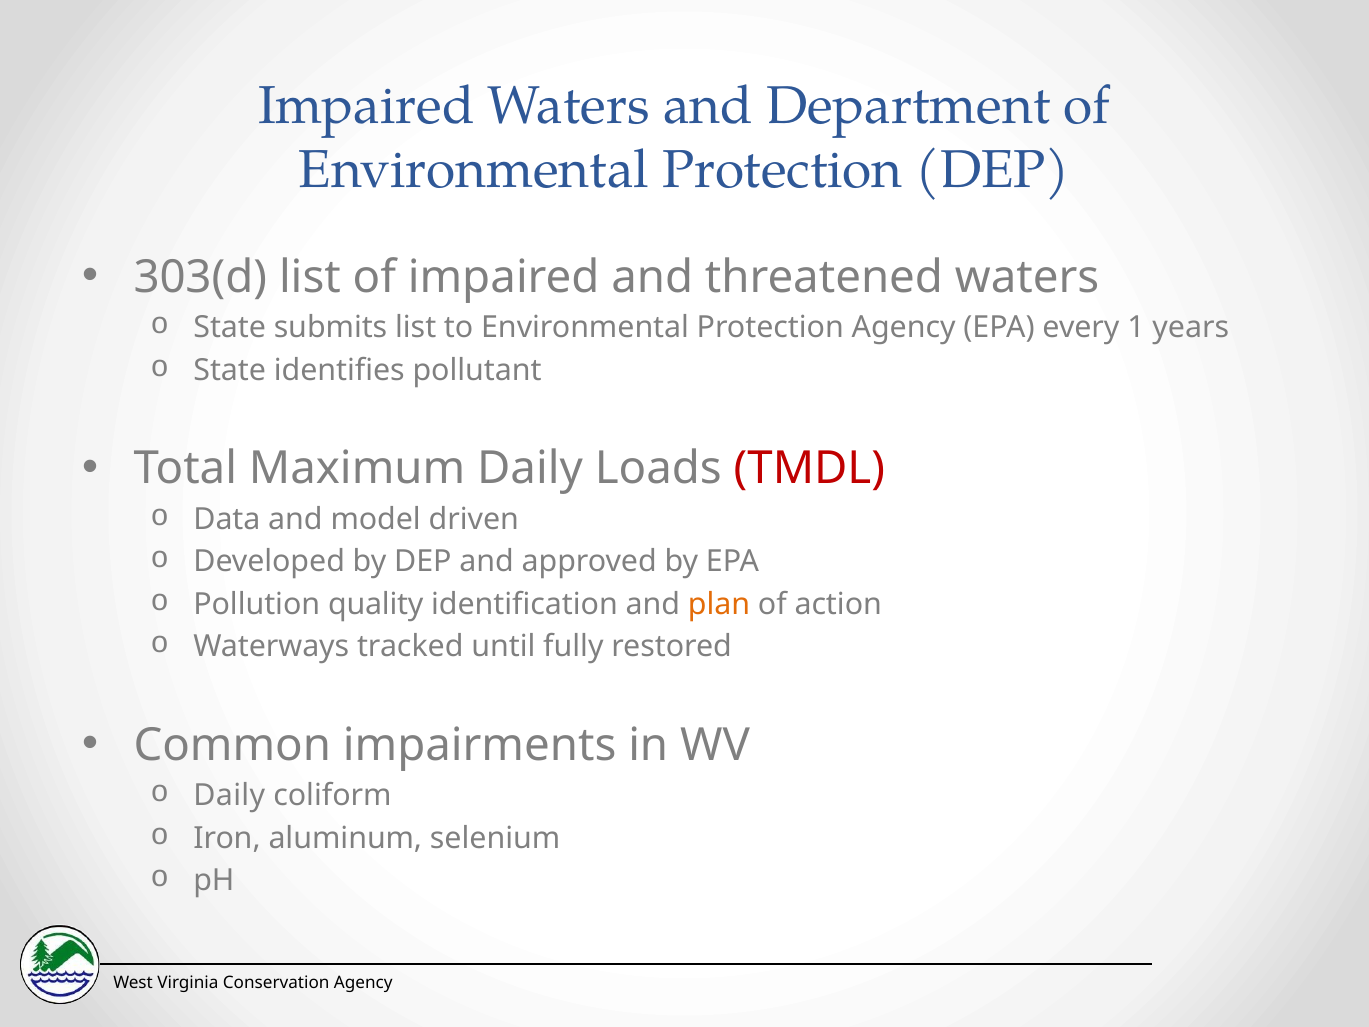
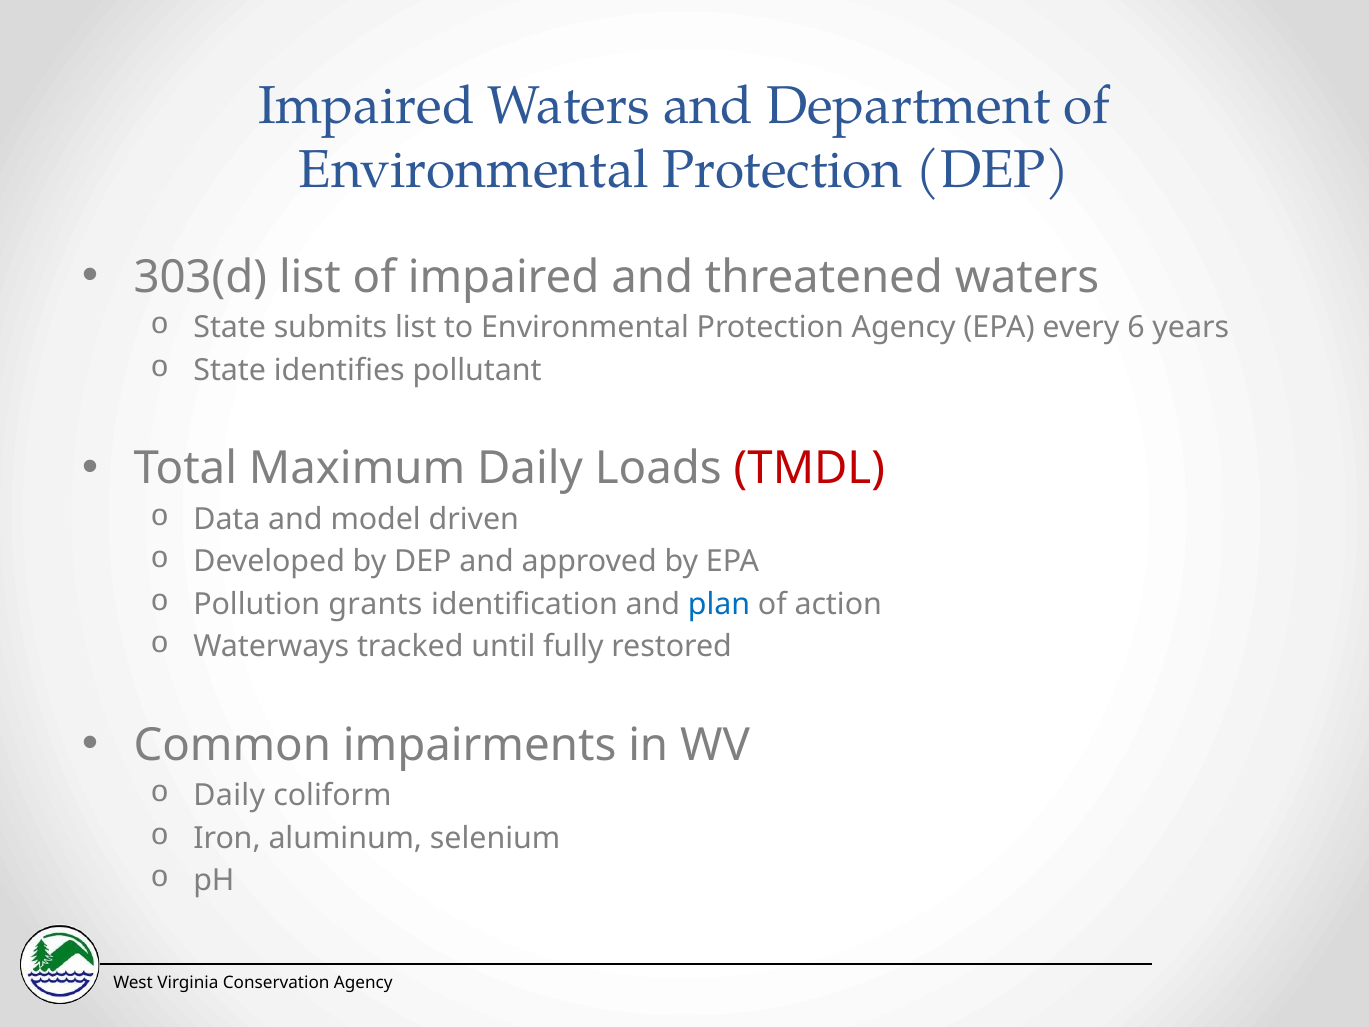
1: 1 -> 6
quality: quality -> grants
plan colour: orange -> blue
